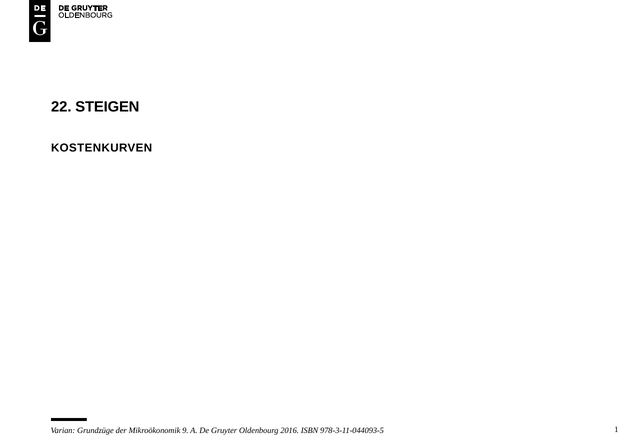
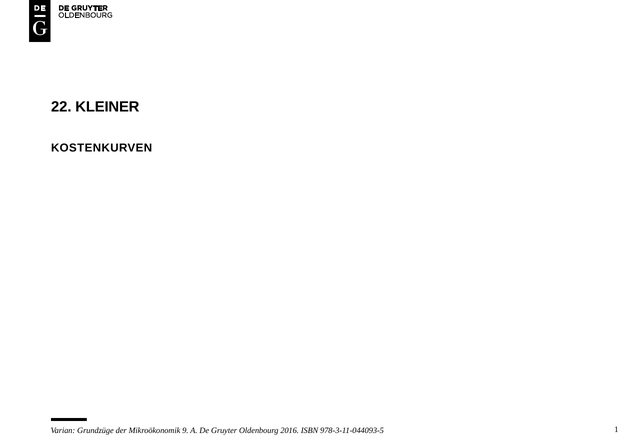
STEIGEN: STEIGEN -> KLEINER
